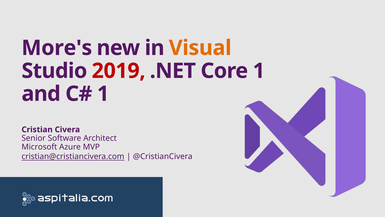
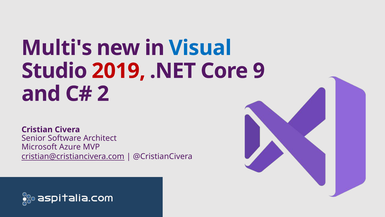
More's: More's -> Multi's
Visual colour: orange -> blue
Core 1: 1 -> 9
1 at (103, 94): 1 -> 2
